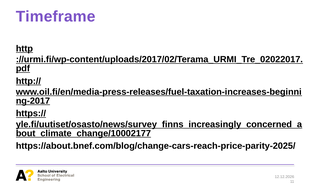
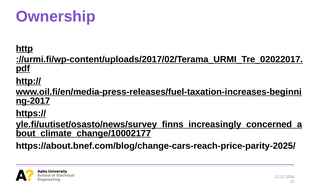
Timeframe: Timeframe -> Ownership
